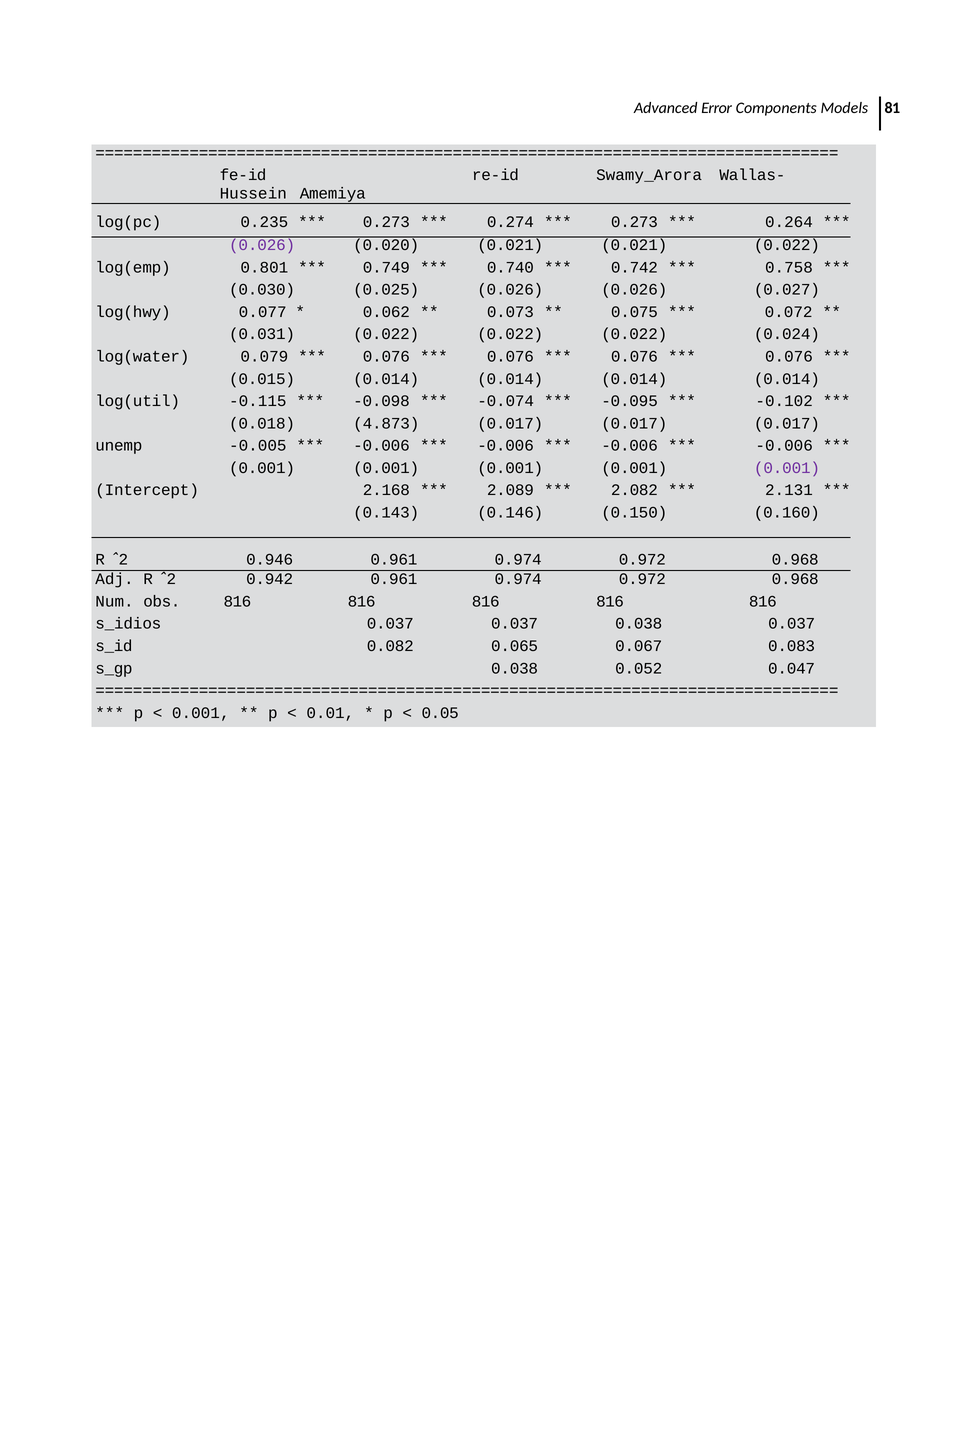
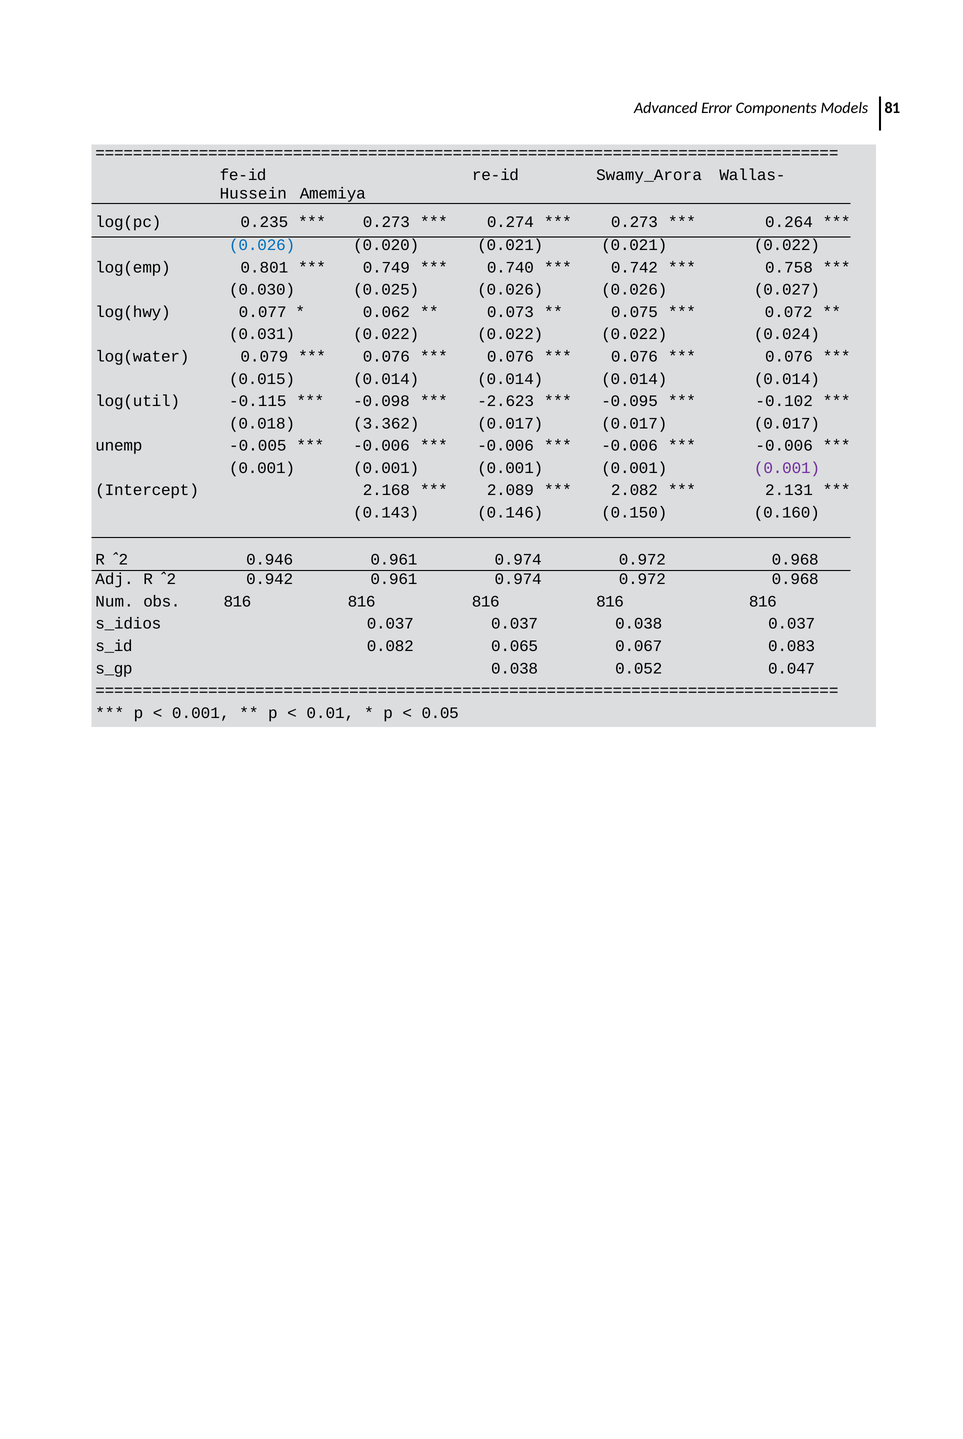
0.026 at (262, 245) colour: purple -> blue
-0.074: -0.074 -> -2.623
4.873: 4.873 -> 3.362
